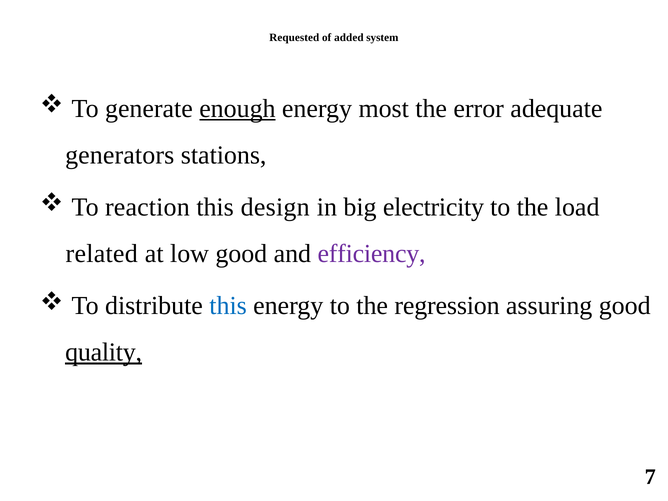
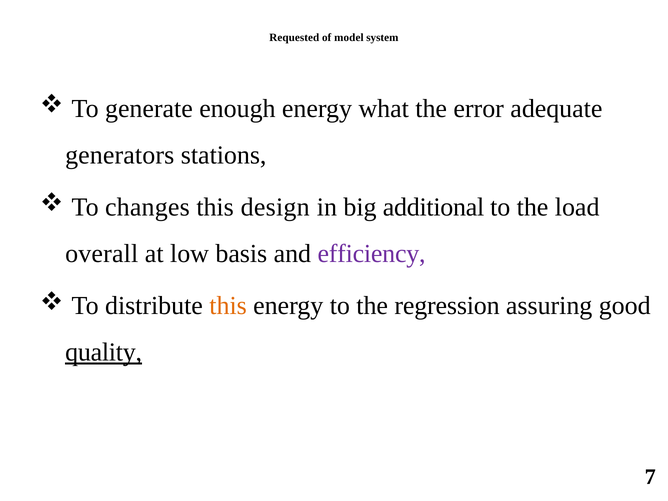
added: added -> model
enough underline: present -> none
most: most -> what
reaction: reaction -> changes
electricity: electricity -> additional
related: related -> overall
low good: good -> basis
this at (228, 306) colour: blue -> orange
